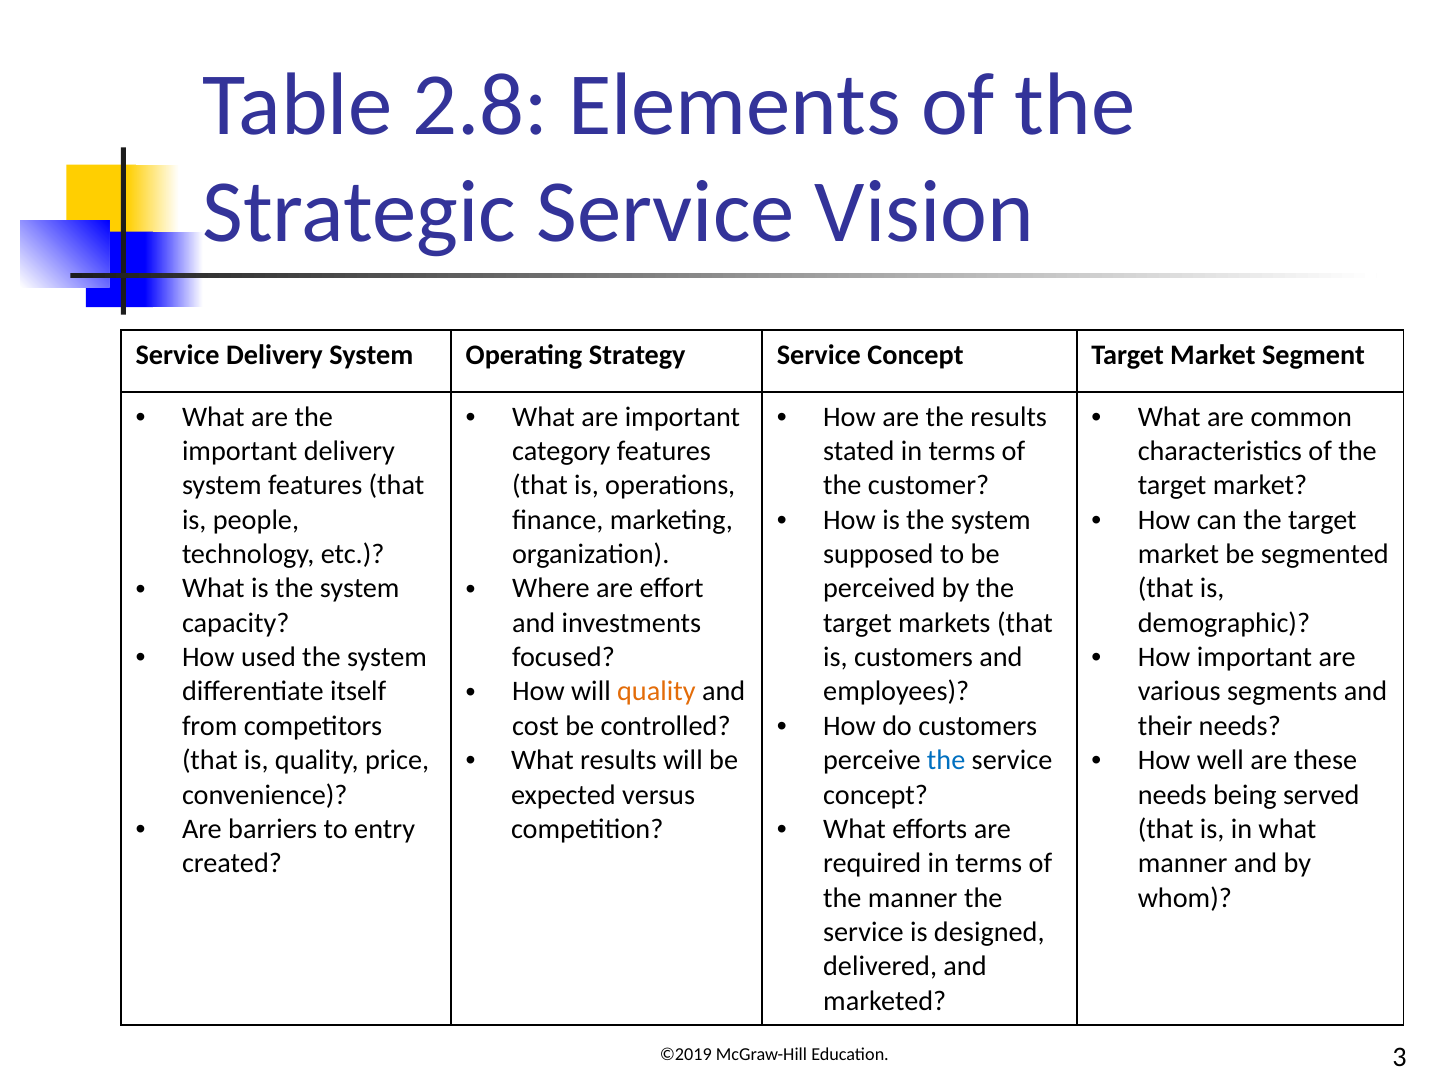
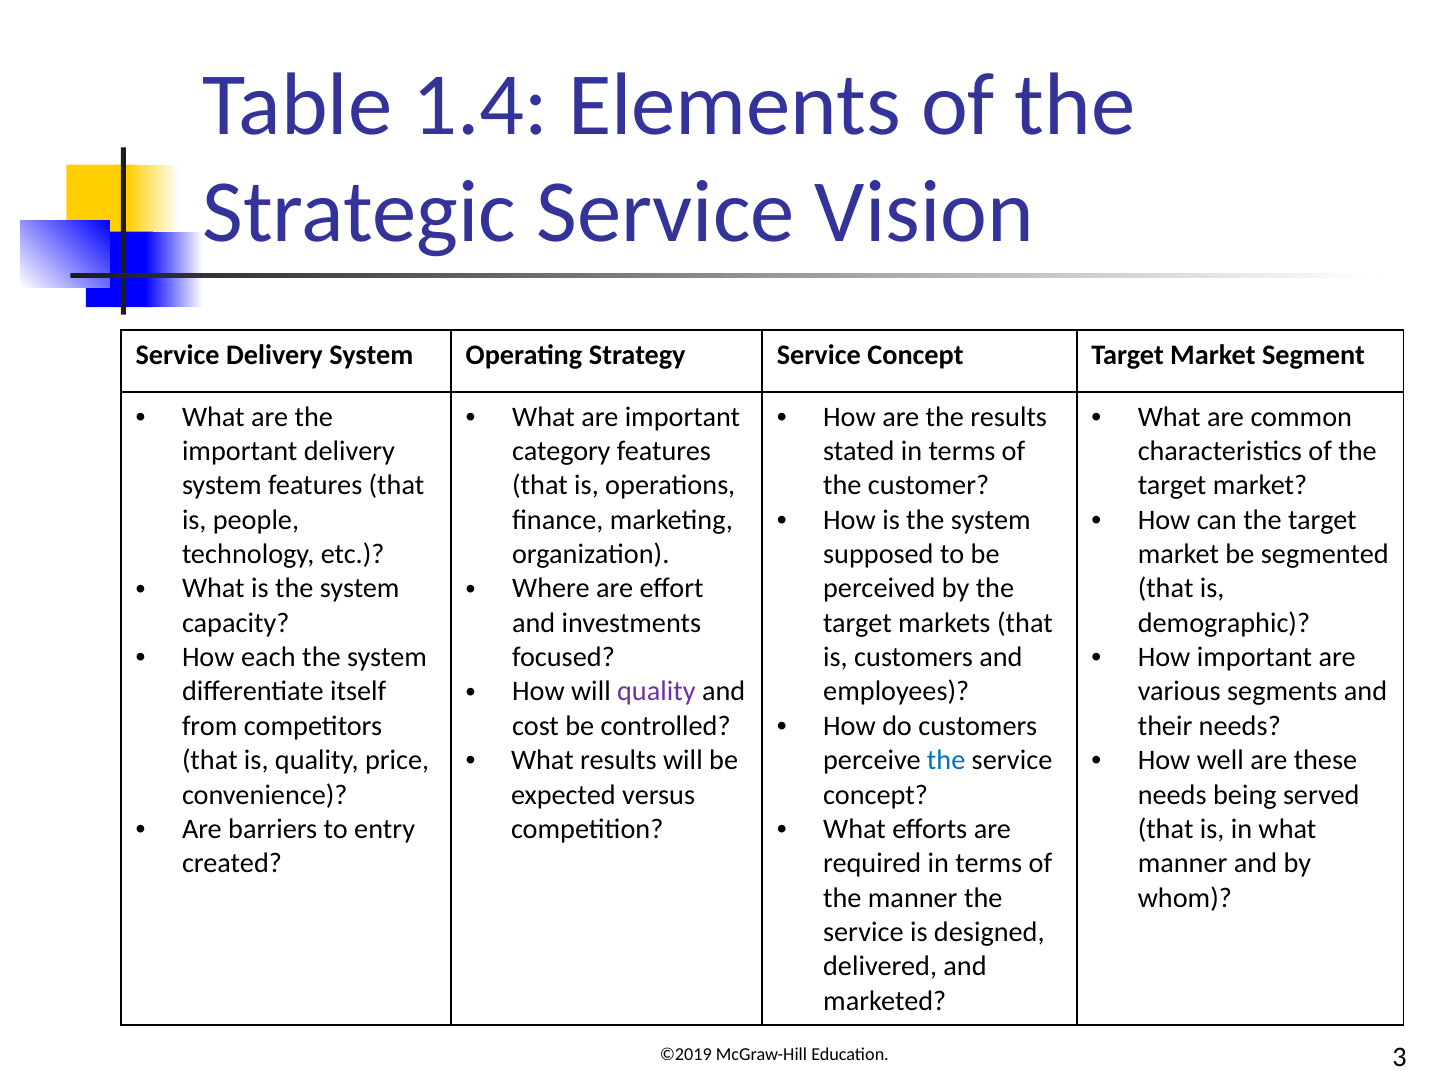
2.8: 2.8 -> 1.4
used: used -> each
quality at (656, 692) colour: orange -> purple
